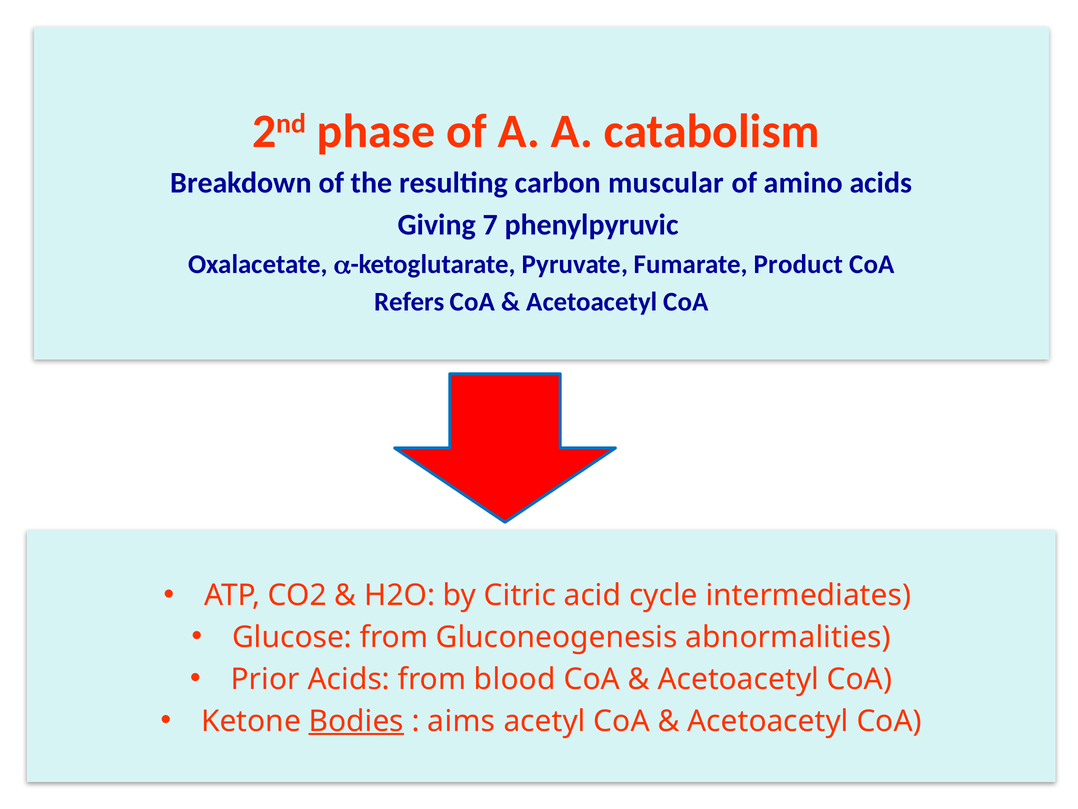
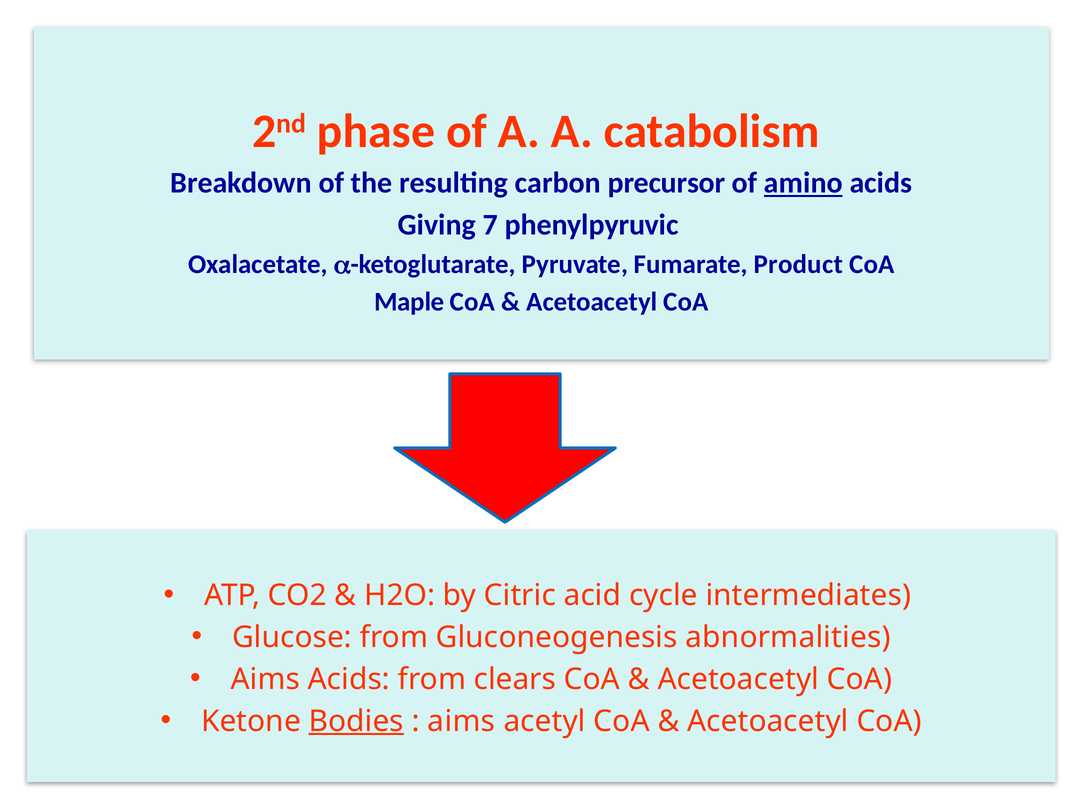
muscular: muscular -> precursor
amino underline: none -> present
Refers: Refers -> Maple
Prior at (265, 679): Prior -> Aims
blood: blood -> clears
